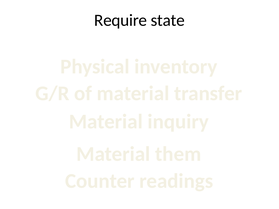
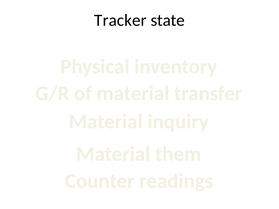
Require: Require -> Tracker
